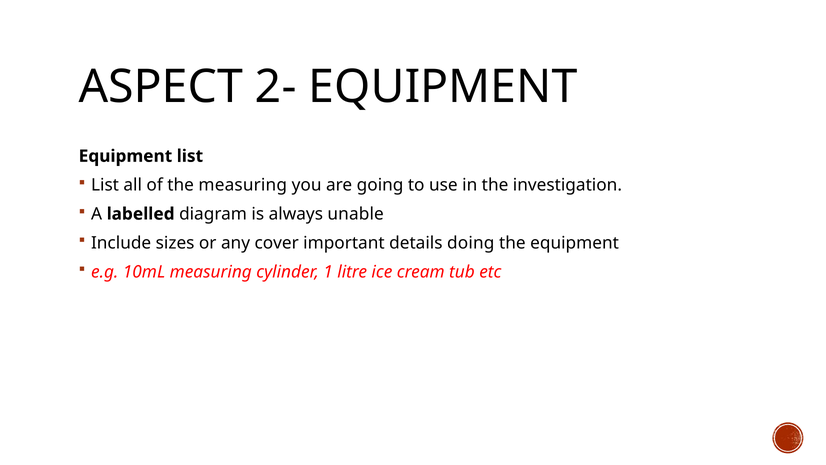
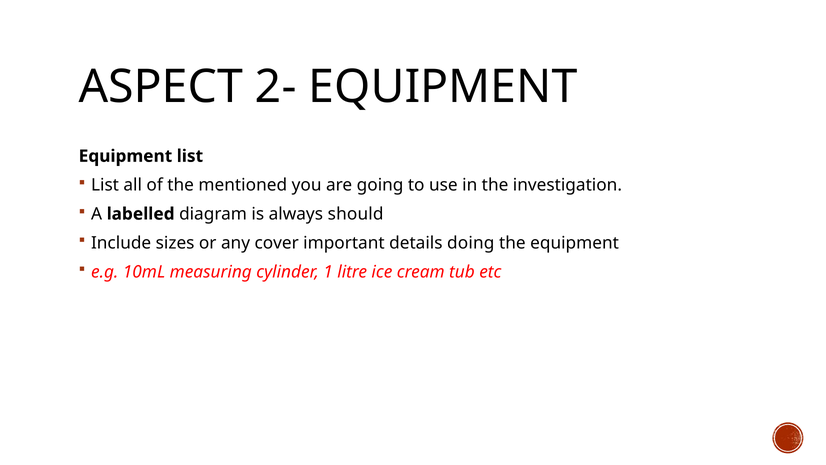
the measuring: measuring -> mentioned
unable: unable -> should
